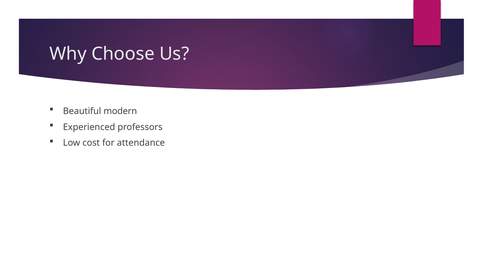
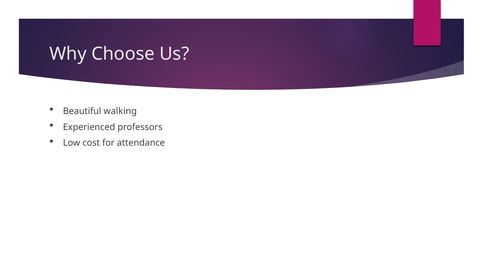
modern: modern -> walking
